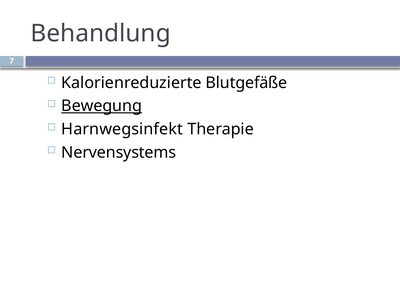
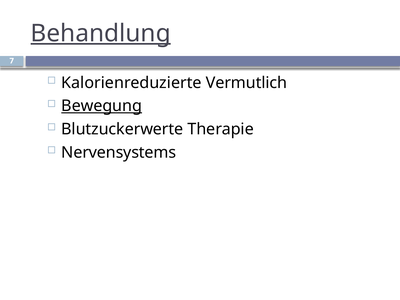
Behandlung underline: none -> present
Blutgefäße: Blutgefäße -> Vermutlich
Harnwegsinfekt: Harnwegsinfekt -> Blutzuckerwerte
